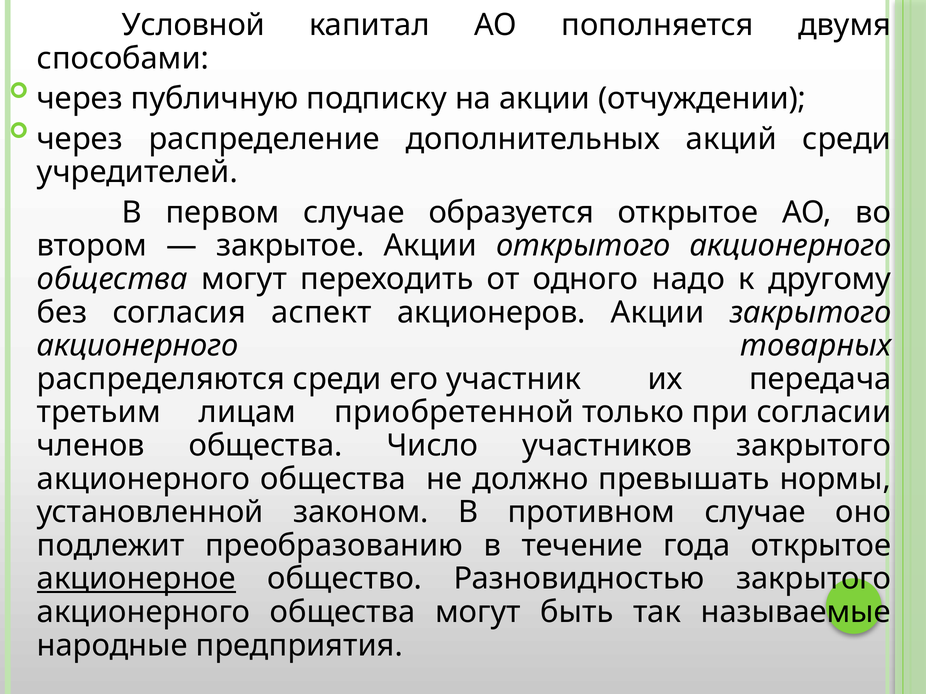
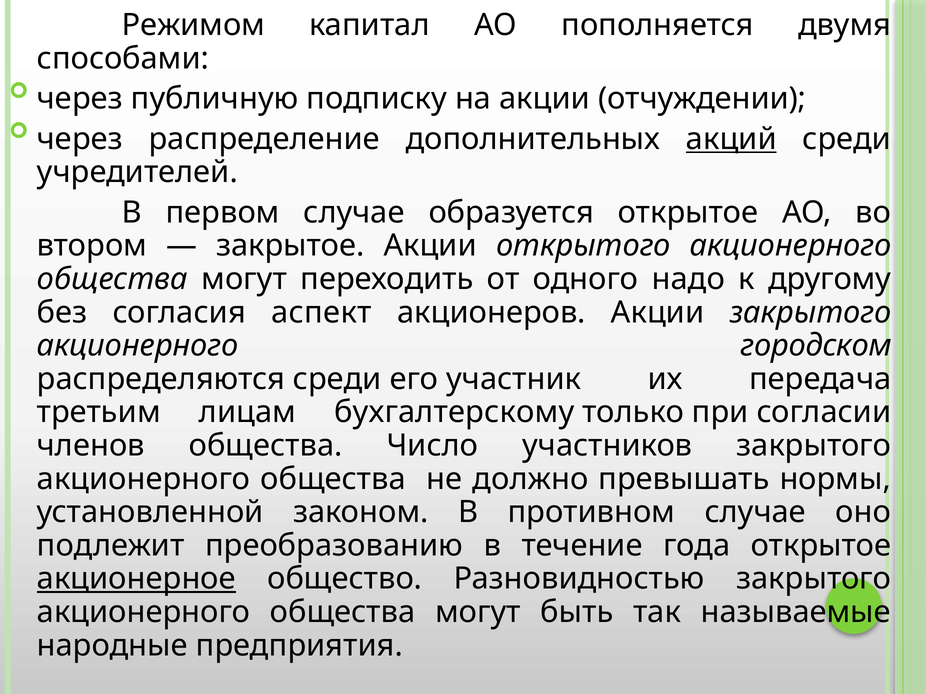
Условной: Условной -> Режимом
акций underline: none -> present
товарных: товарных -> городском
приобретенной: приобретенной -> бухгалтерскому
